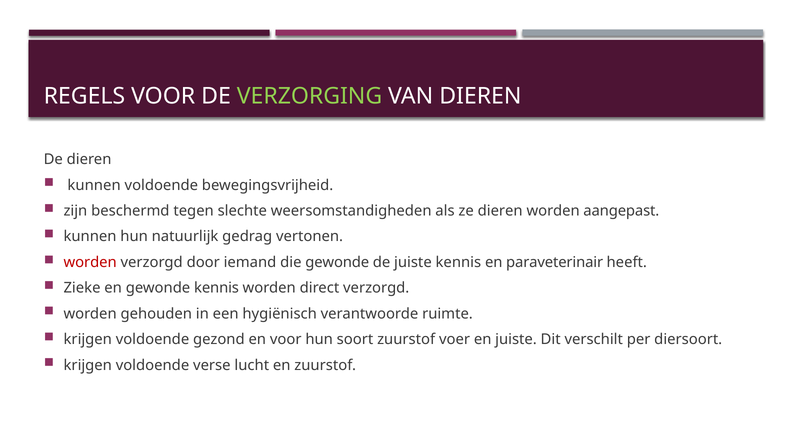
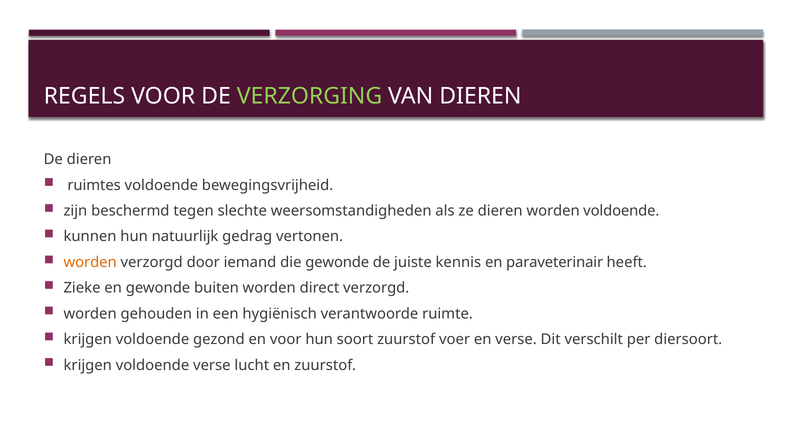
kunnen at (94, 185): kunnen -> ruimtes
worden aangepast: aangepast -> voldoende
worden at (90, 263) colour: red -> orange
gewonde kennis: kennis -> buiten
en juiste: juiste -> verse
